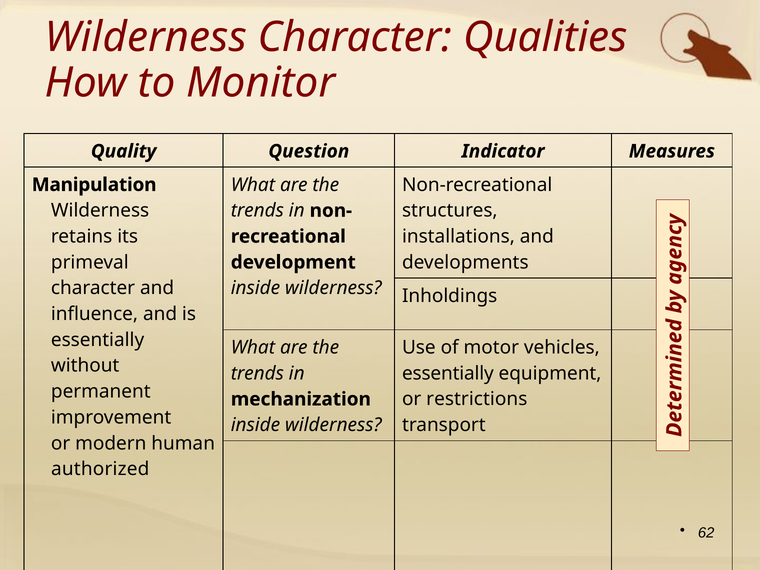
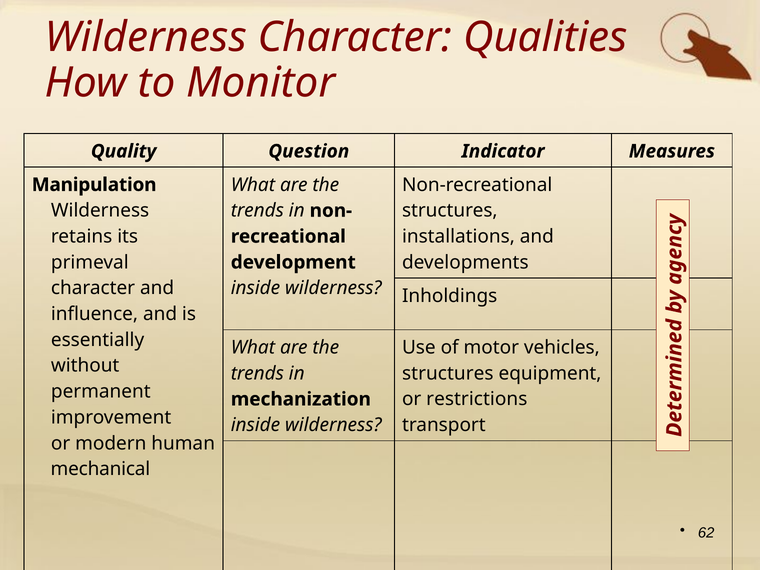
essentially at (448, 373): essentially -> structures
authorized: authorized -> mechanical
